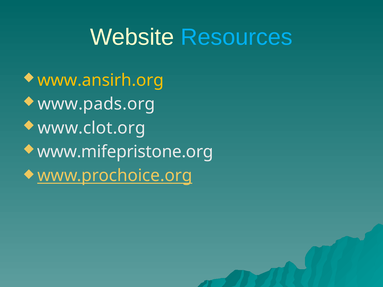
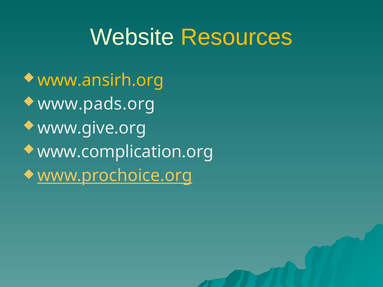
Resources colour: light blue -> yellow
www.clot.org: www.clot.org -> www.give.org
www.mifepristone.org: www.mifepristone.org -> www.complication.org
